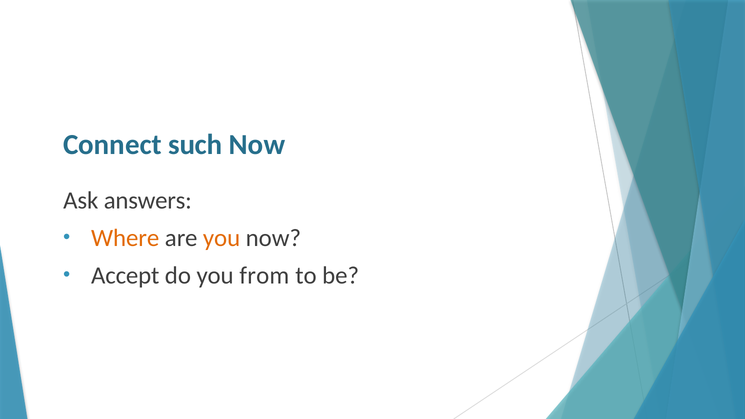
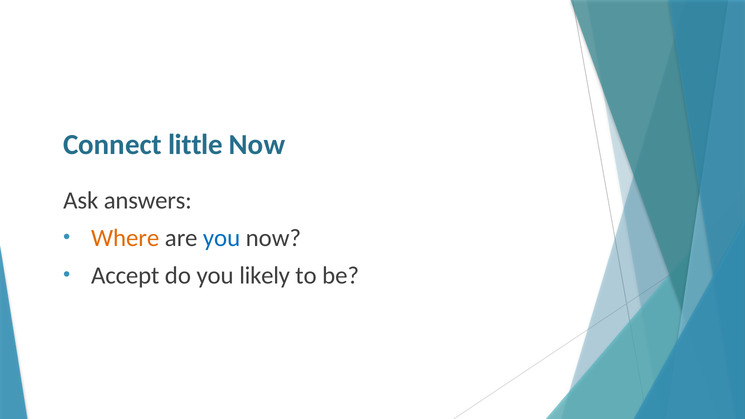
such: such -> little
you at (222, 238) colour: orange -> blue
from: from -> likely
